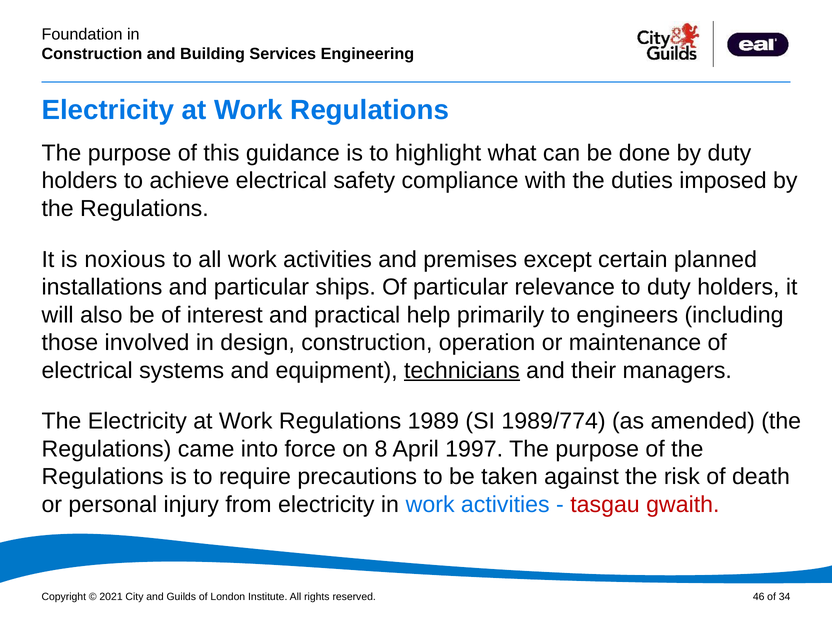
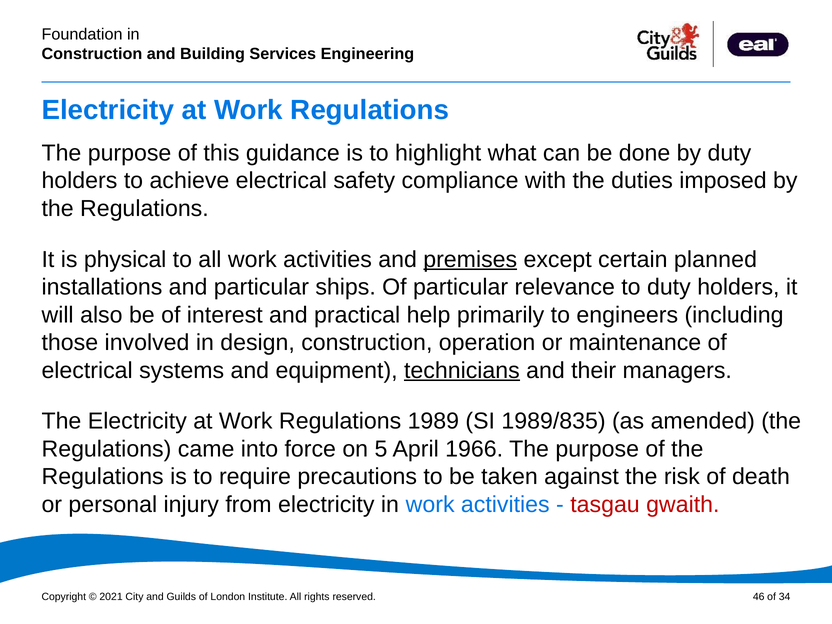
noxious: noxious -> physical
premises underline: none -> present
1989/774: 1989/774 -> 1989/835
8: 8 -> 5
1997: 1997 -> 1966
